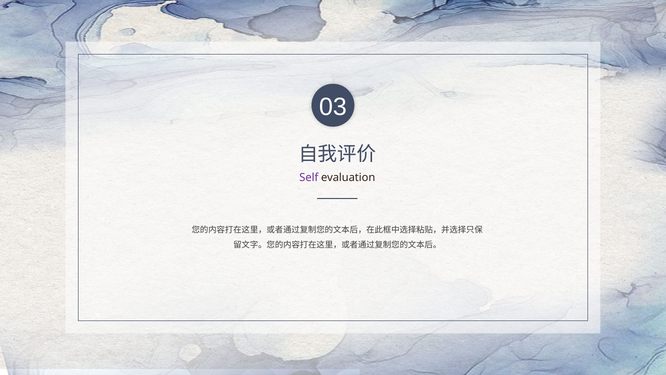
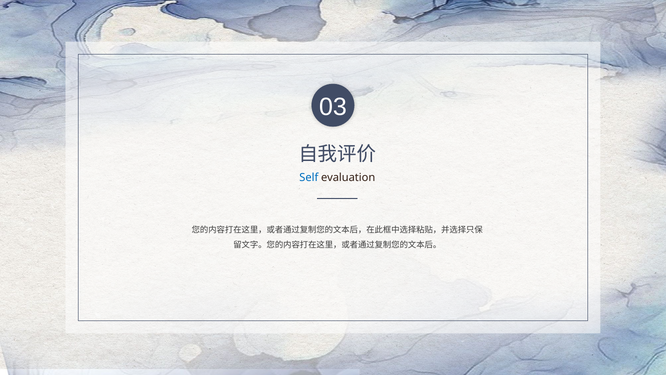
Self colour: purple -> blue
